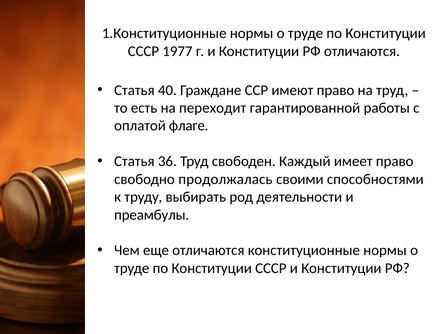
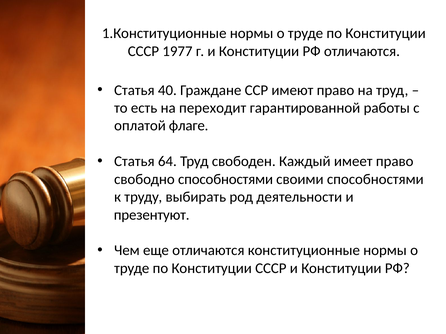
36: 36 -> 64
свободно продолжалась: продолжалась -> способностями
преамбулы: преамбулы -> презентуют
